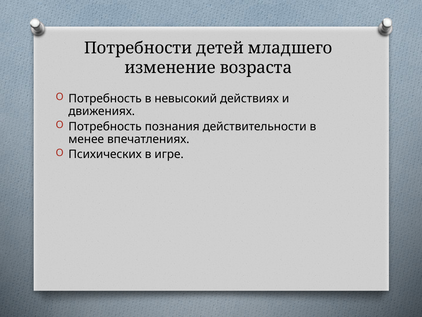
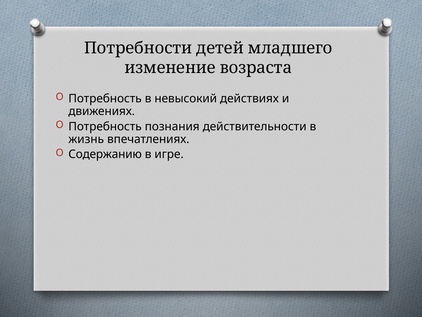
менее: менее -> жизнь
Психических: Психических -> Содержанию
